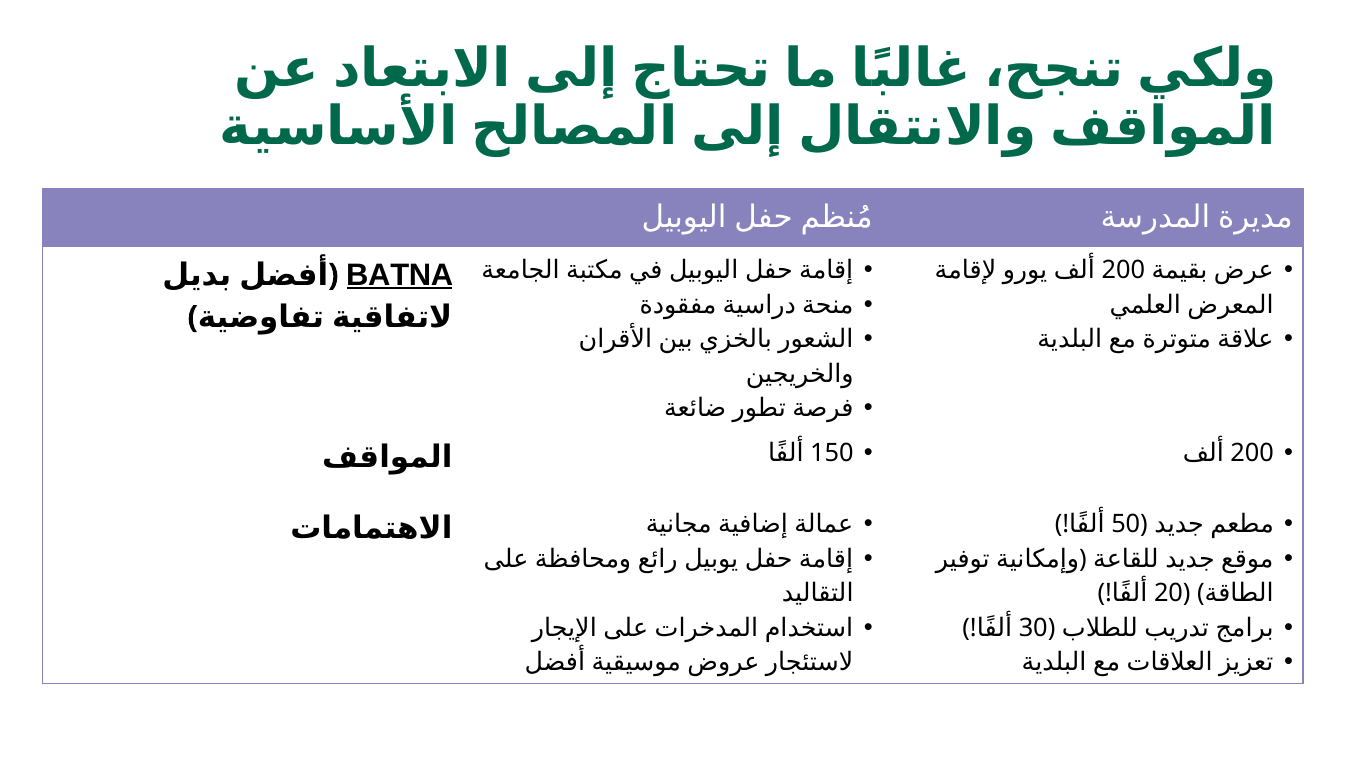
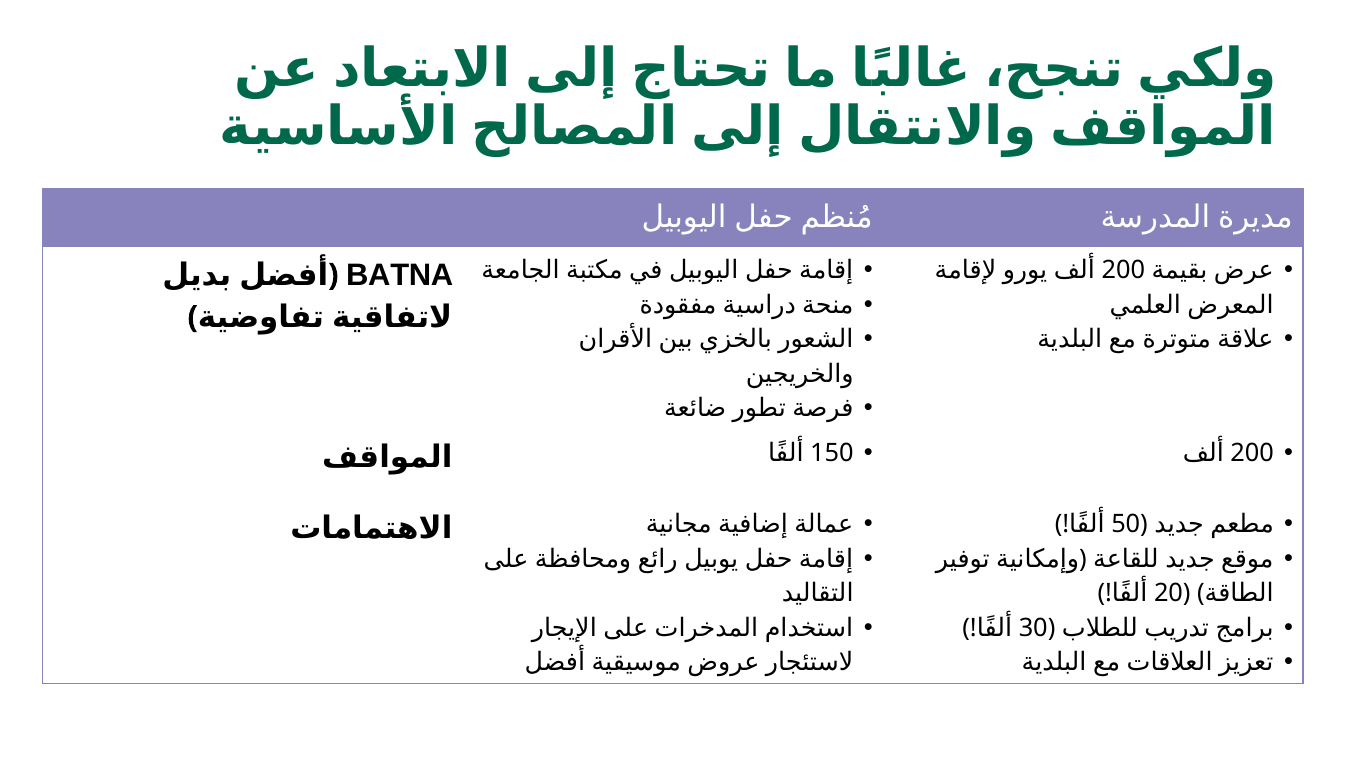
BATNA underline: present -> none
